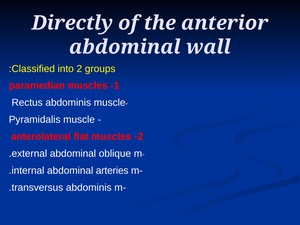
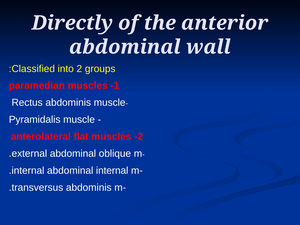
abdominal arteries: arteries -> internal
